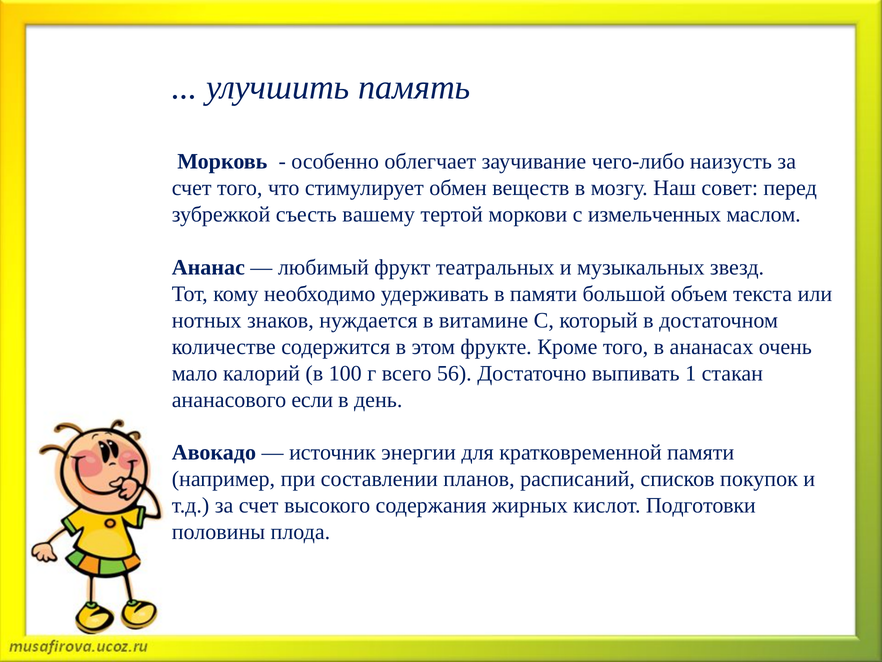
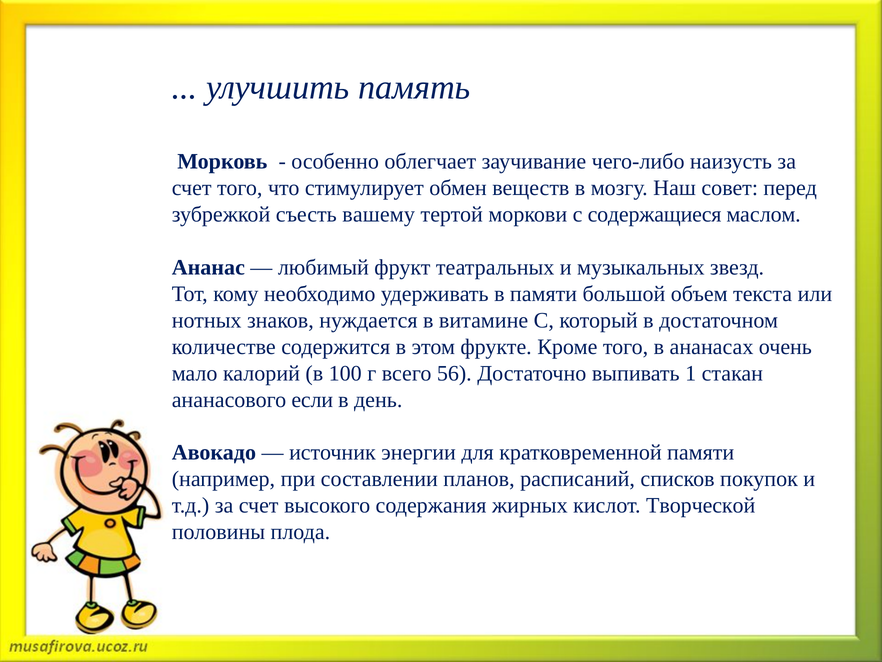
измельченных: измельченных -> содержащиеся
Подготовки: Подготовки -> Творческой
